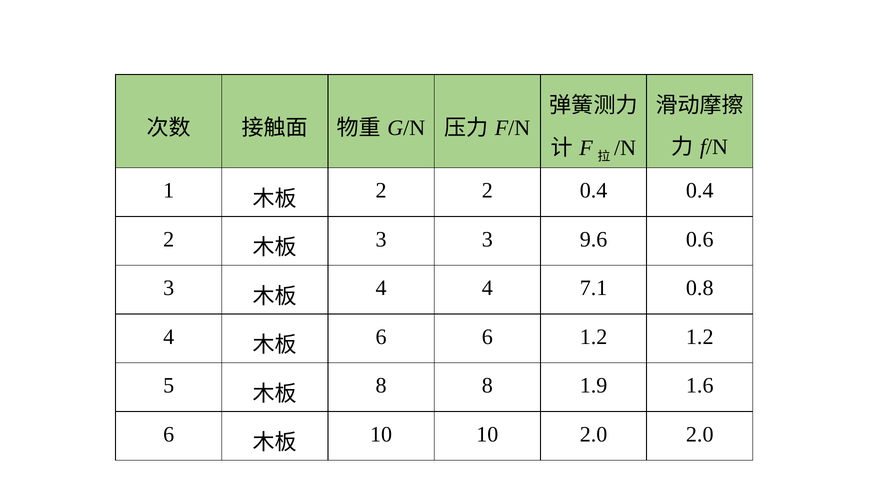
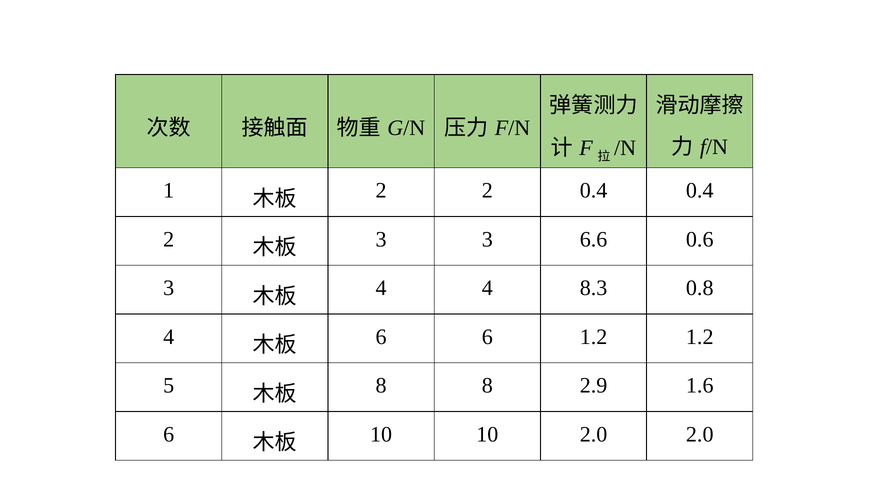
9.6: 9.6 -> 6.6
7.1: 7.1 -> 8.3
1.9: 1.9 -> 2.9
